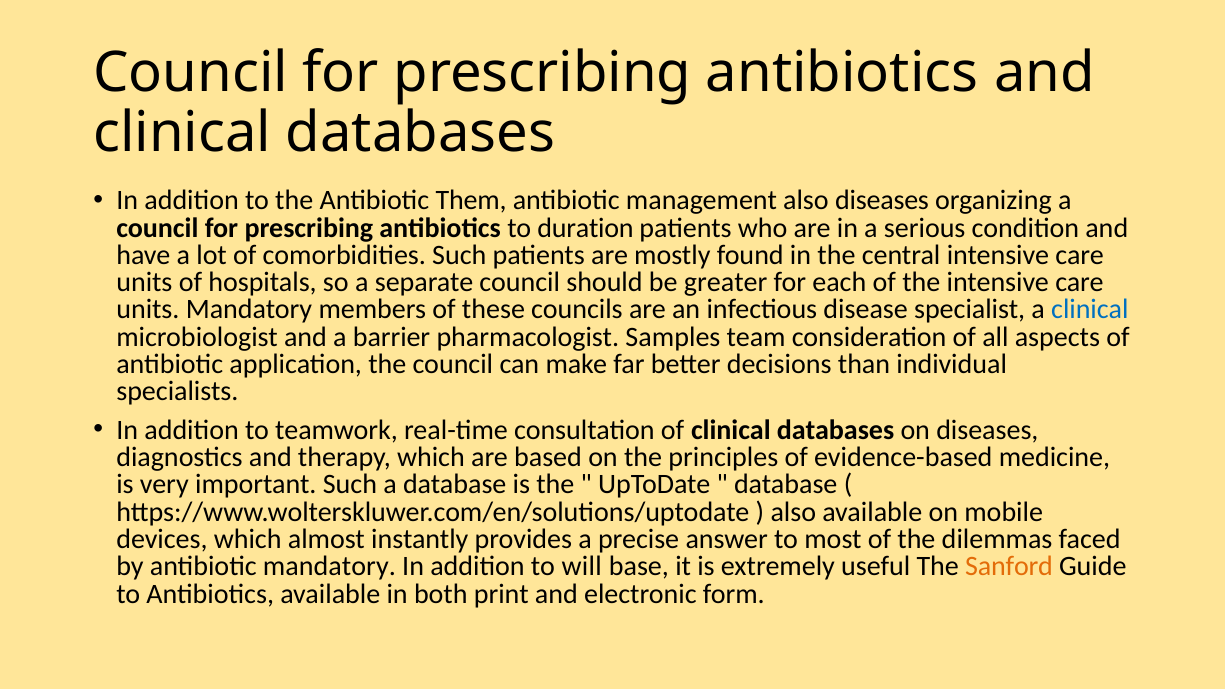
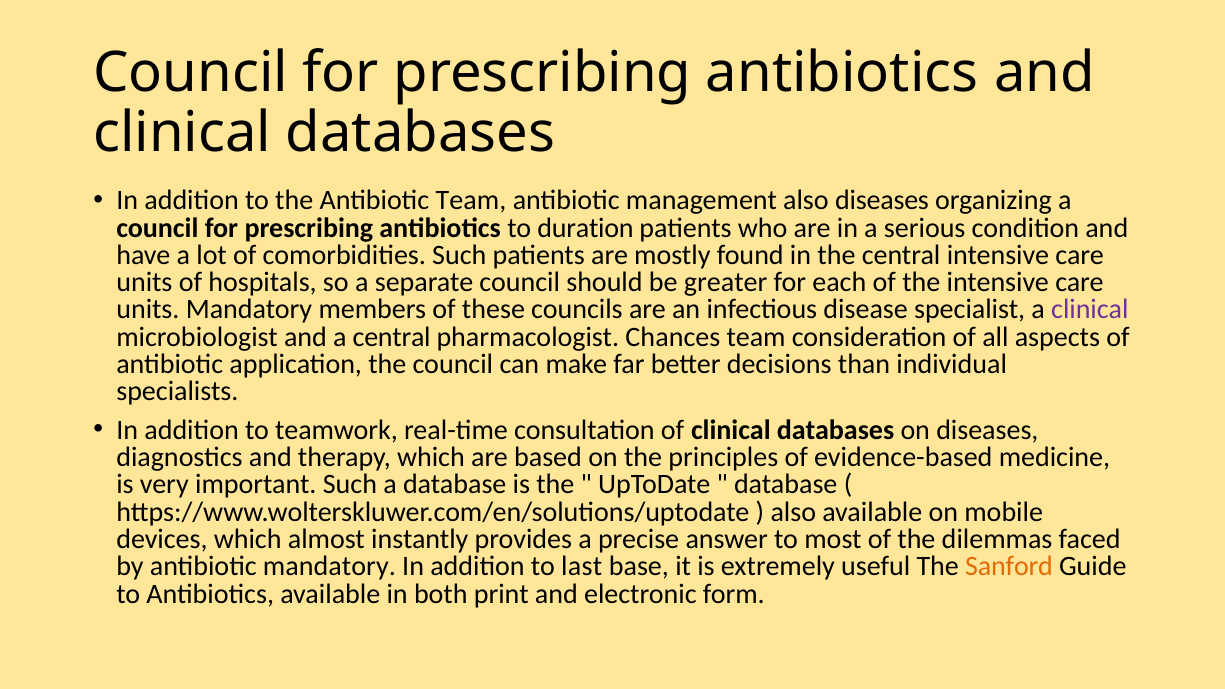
Antibiotic Them: Them -> Team
clinical at (1090, 310) colour: blue -> purple
a barrier: barrier -> central
Samples: Samples -> Chances
will: will -> last
